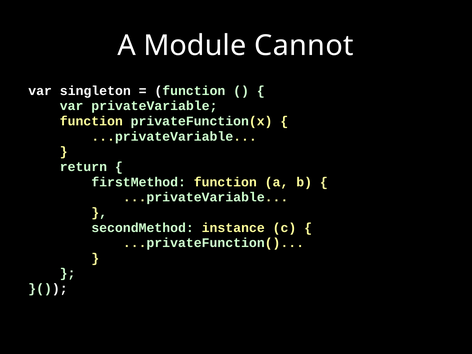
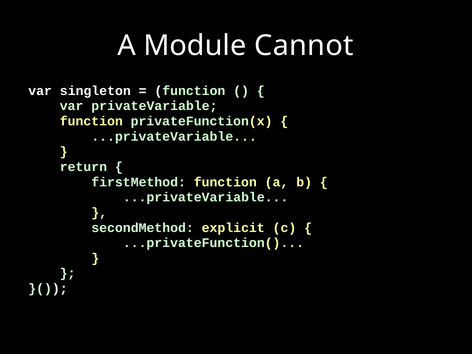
instance: instance -> explicit
